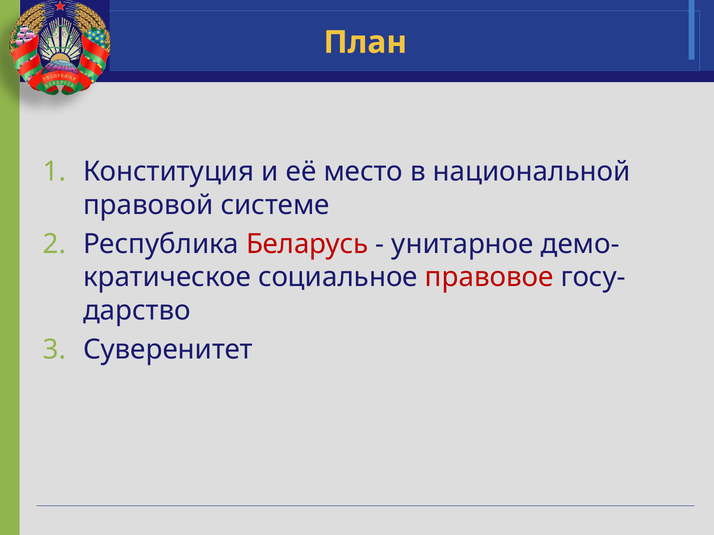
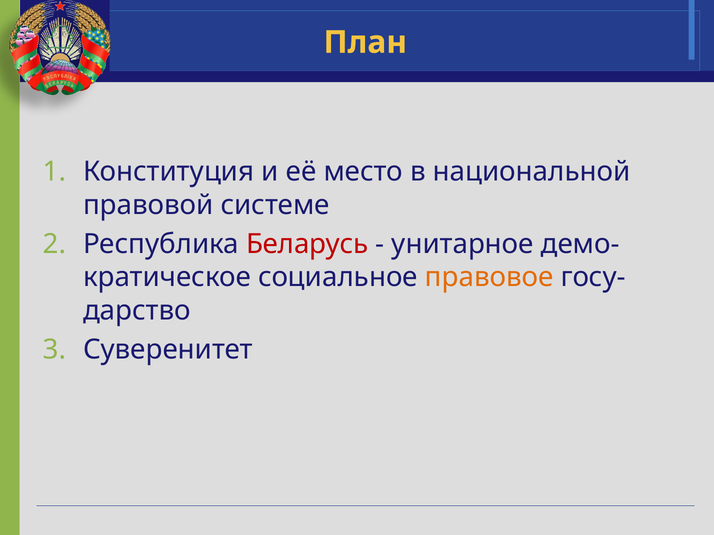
правовое colour: red -> orange
